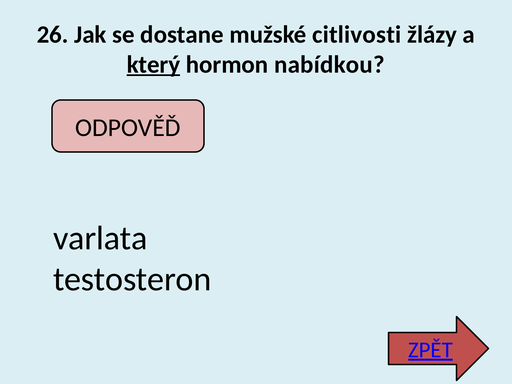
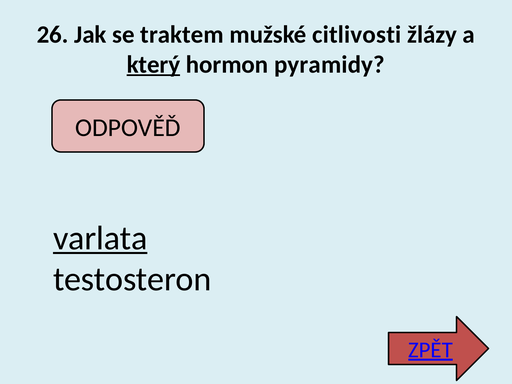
dostane: dostane -> traktem
nabídkou: nabídkou -> pyramidy
varlata underline: none -> present
